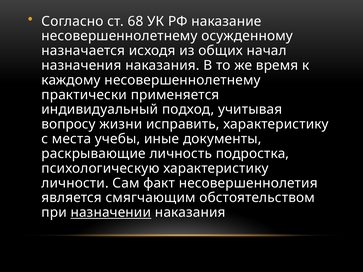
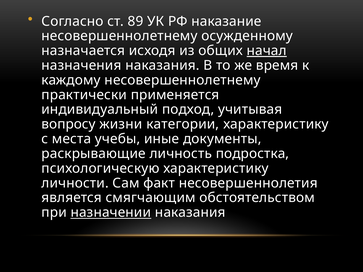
68: 68 -> 89
начал underline: none -> present
исправить: исправить -> категории
